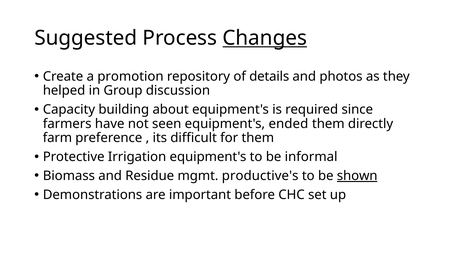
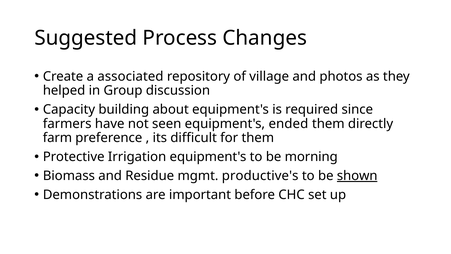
Changes underline: present -> none
promotion: promotion -> associated
details: details -> village
informal: informal -> morning
